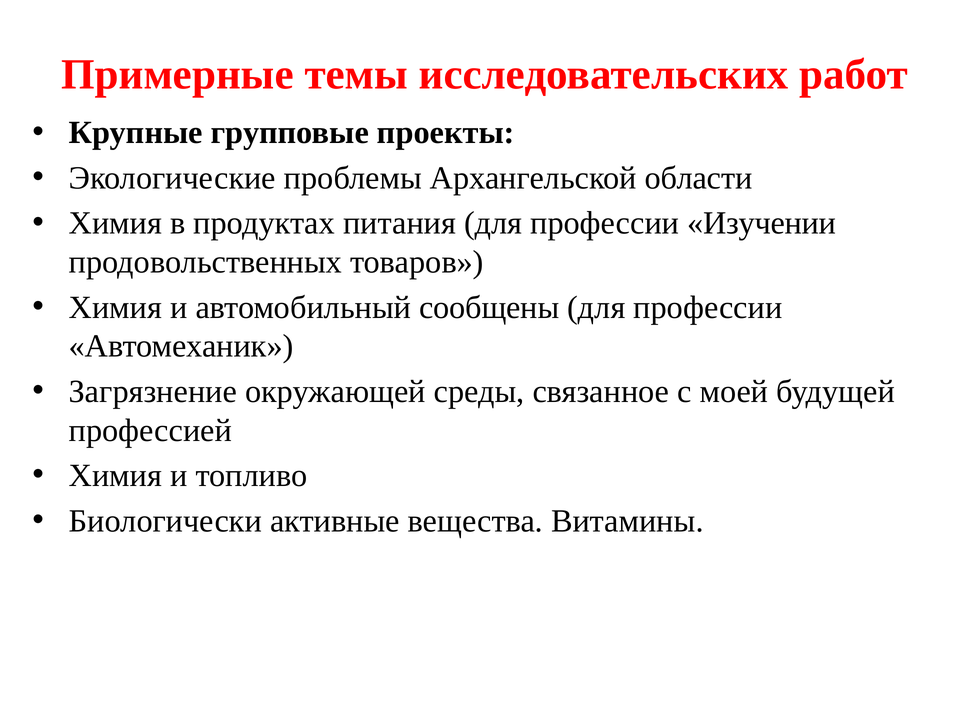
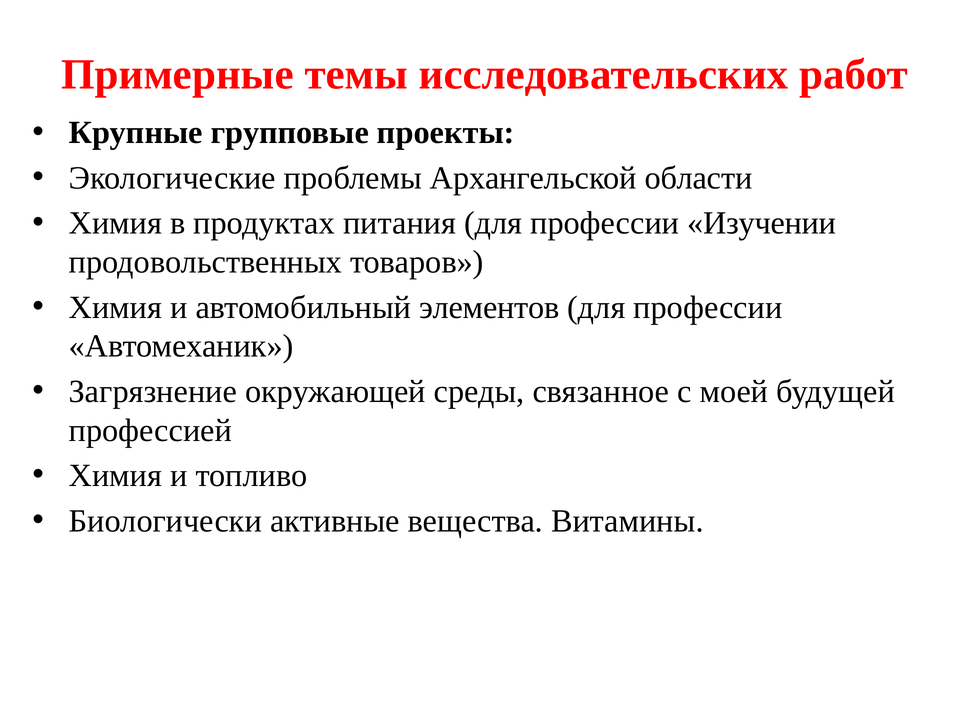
сообщены: сообщены -> элементов
